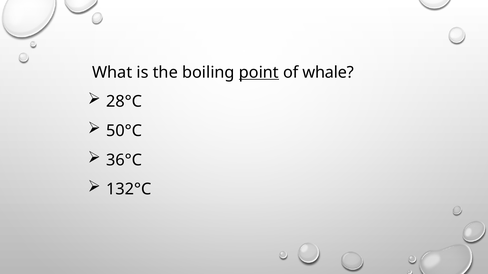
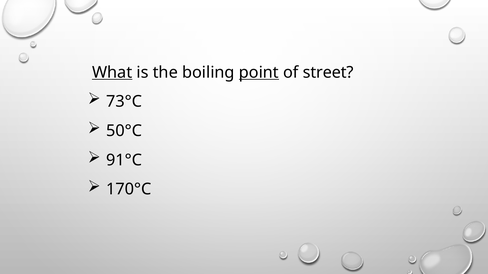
What underline: none -> present
whale: whale -> street
28°C: 28°C -> 73°C
36°C: 36°C -> 91°C
132°C: 132°C -> 170°C
